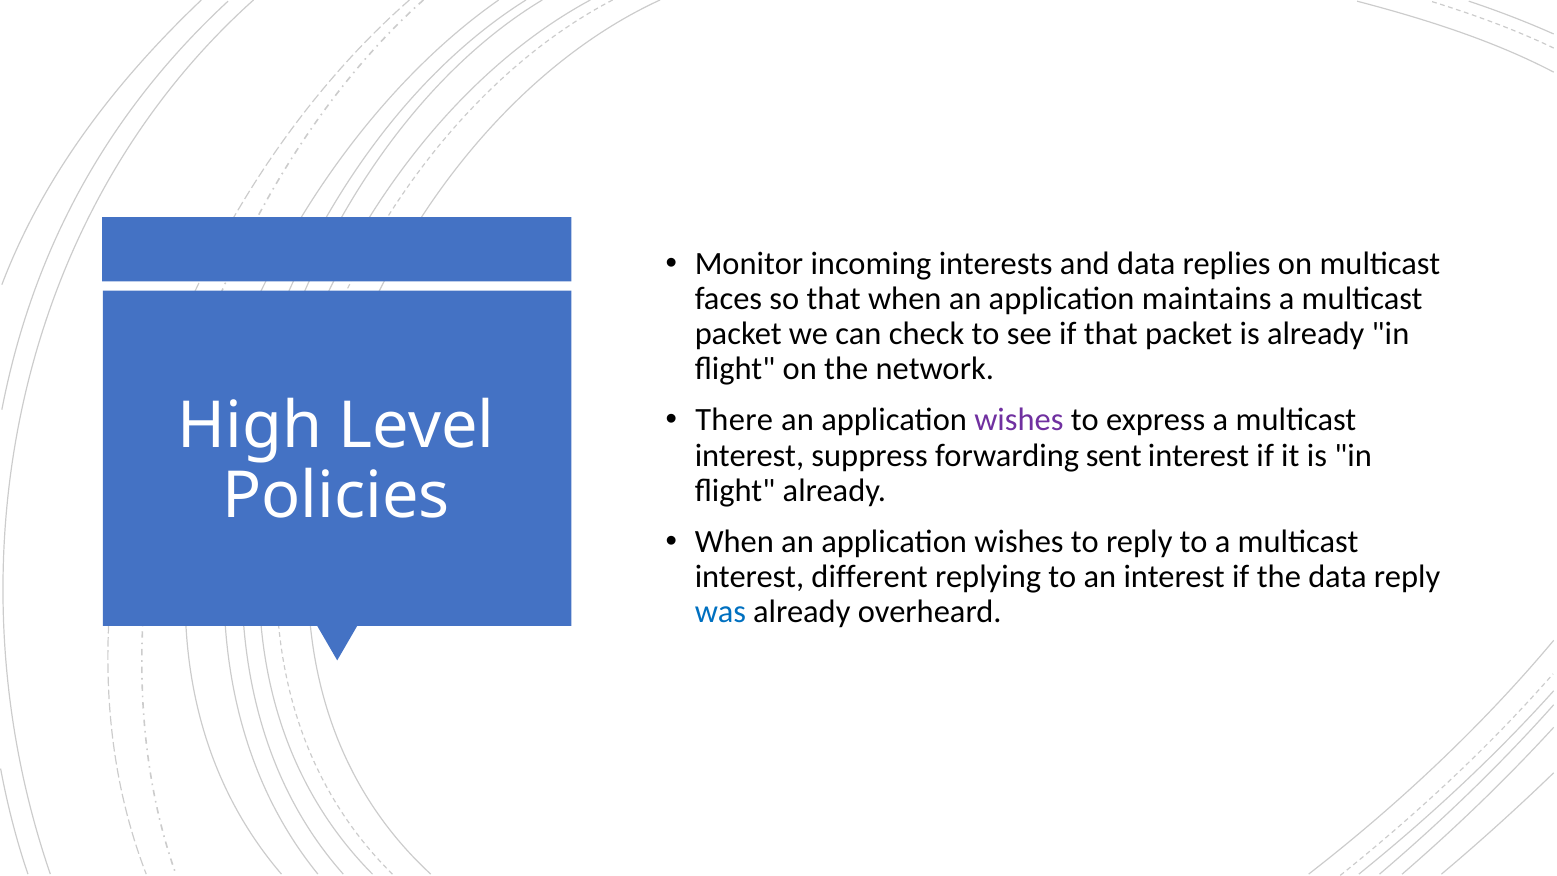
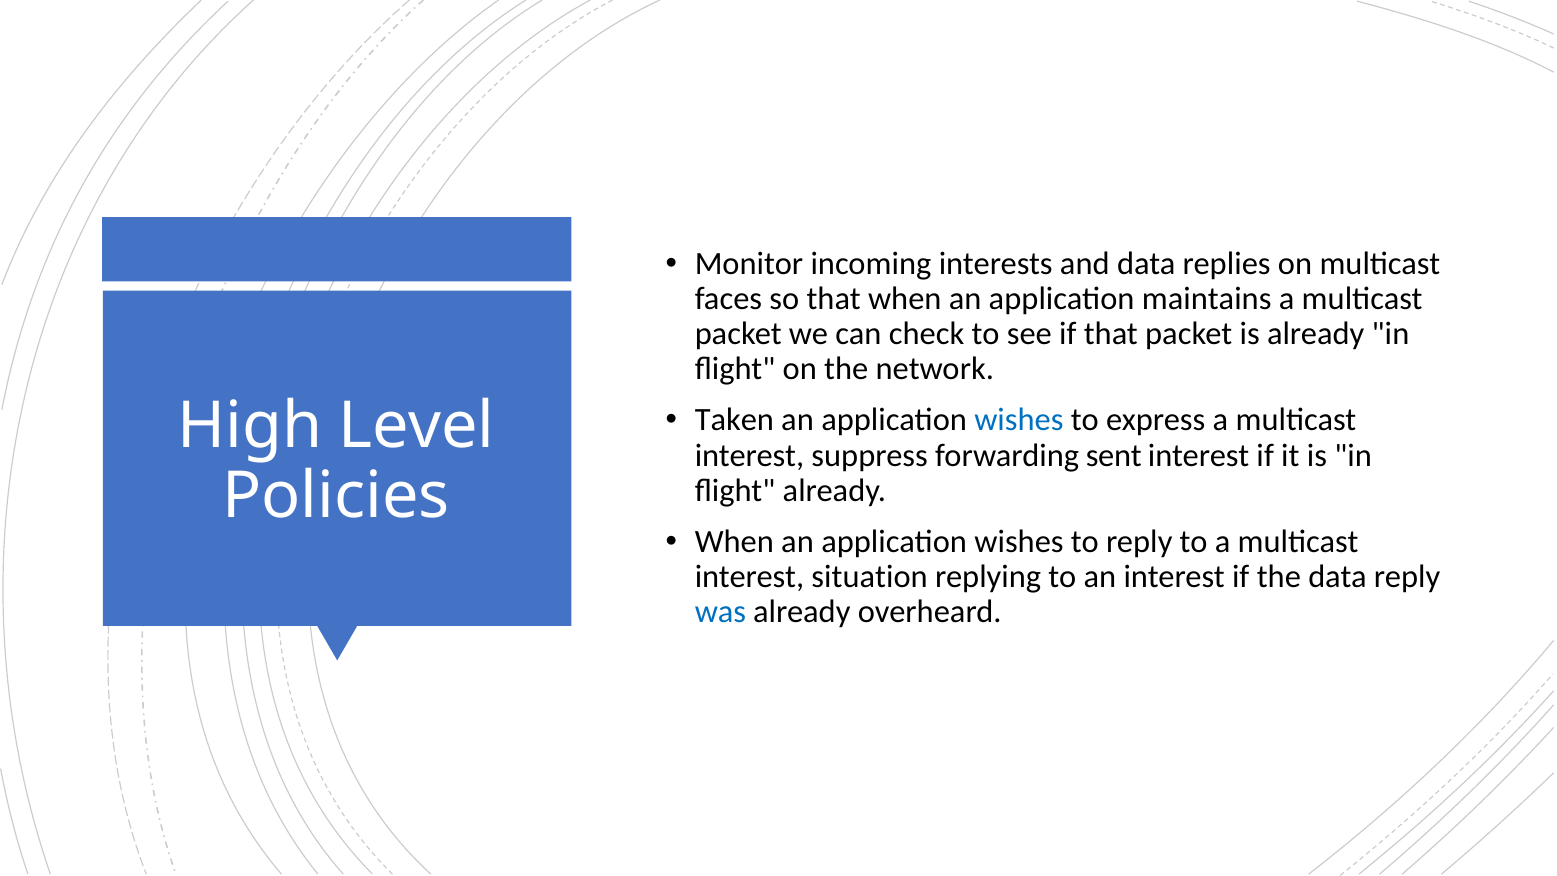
There: There -> Taken
wishes at (1019, 420) colour: purple -> blue
different: different -> situation
